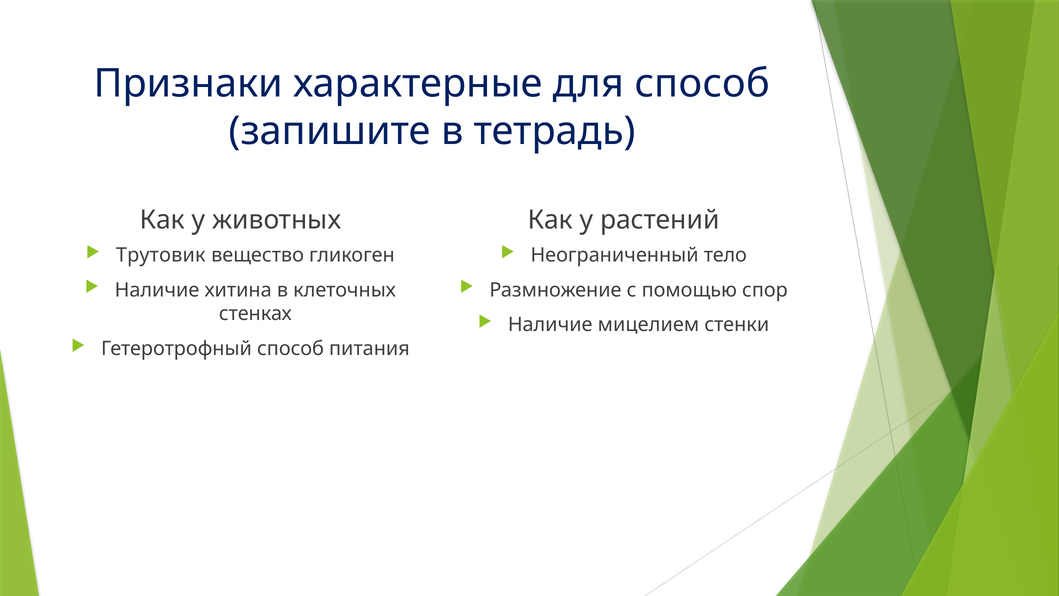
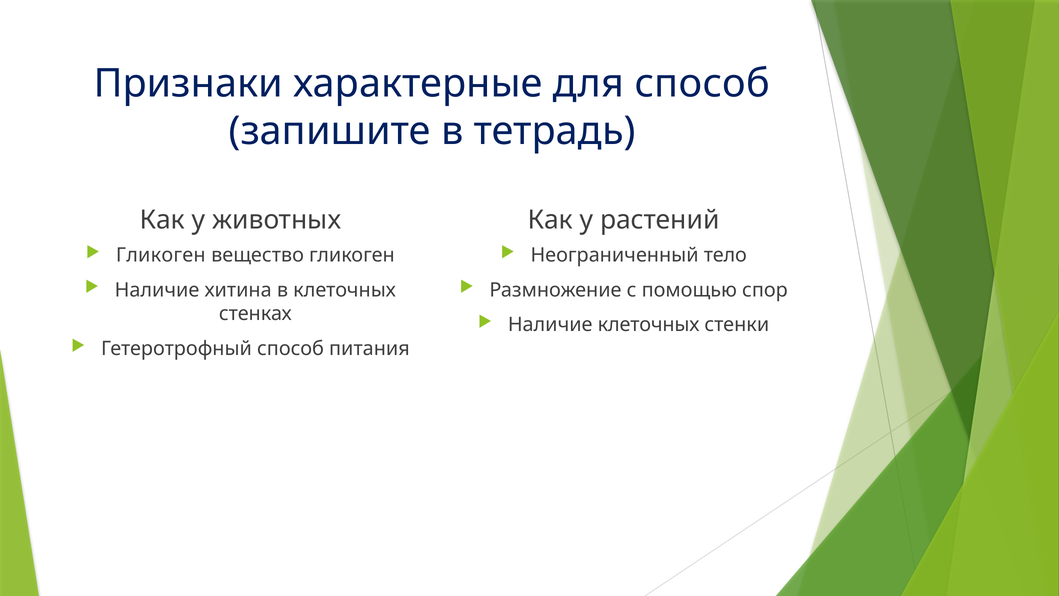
Трутовик at (161, 255): Трутовик -> Гликоген
Наличие мицелием: мицелием -> клеточных
